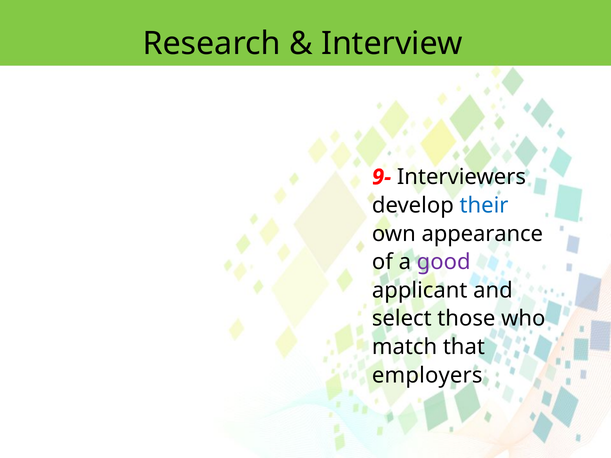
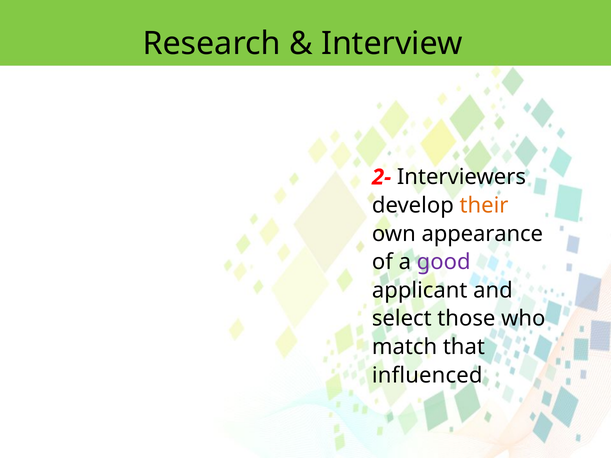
9-: 9- -> 2-
their colour: blue -> orange
employers: employers -> influenced
